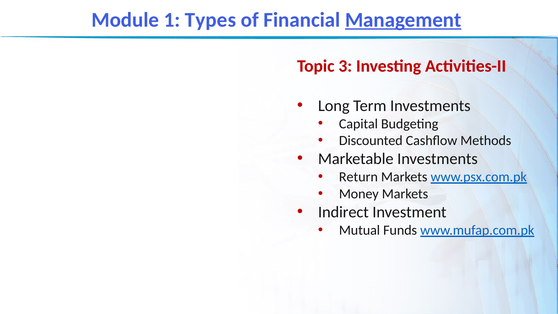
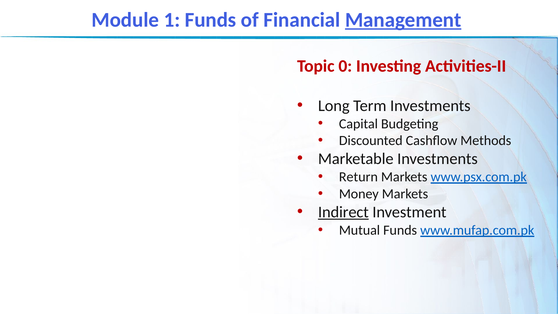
1 Types: Types -> Funds
3: 3 -> 0
Indirect underline: none -> present
